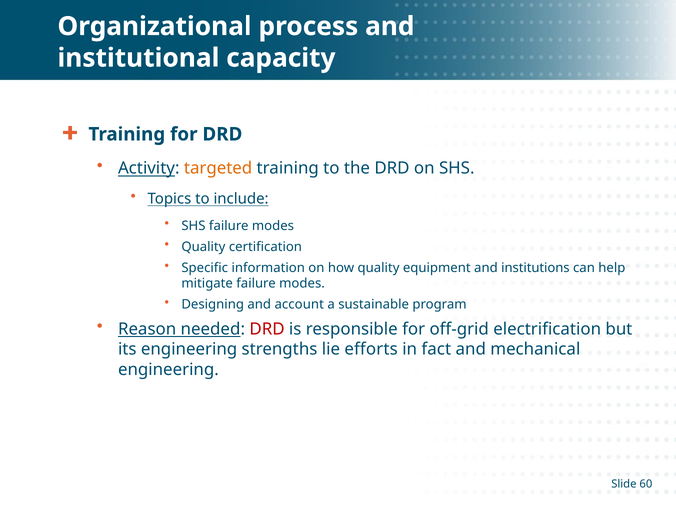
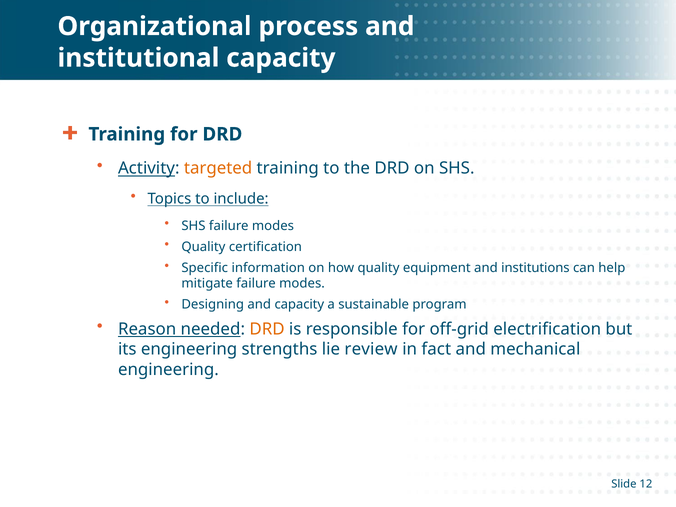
and account: account -> capacity
DRD at (267, 329) colour: red -> orange
efforts: efforts -> review
60: 60 -> 12
